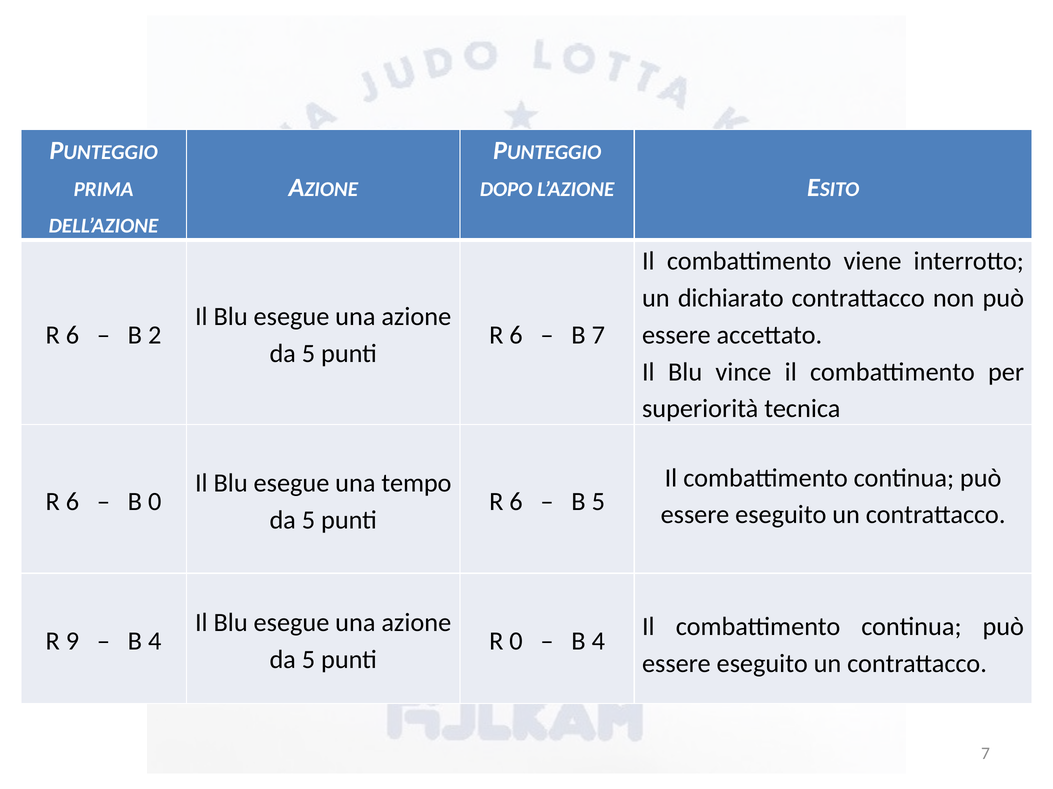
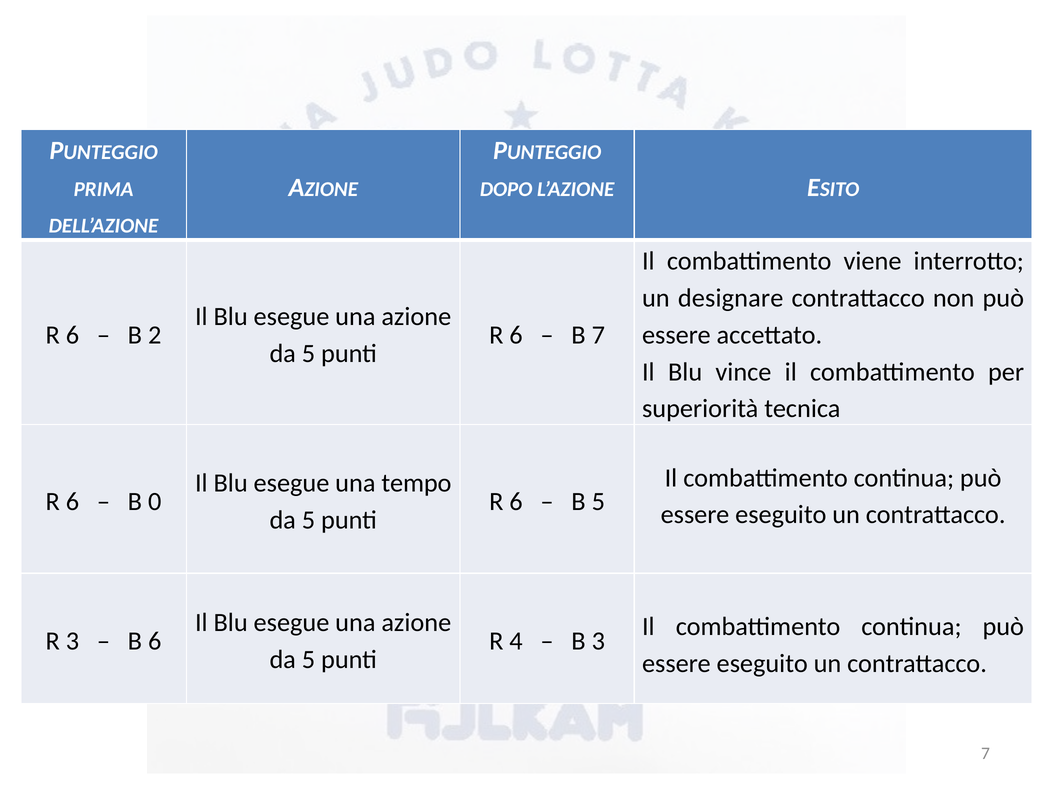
dichiarato: dichiarato -> designare
R 9: 9 -> 3
4 at (155, 642): 4 -> 6
R 0: 0 -> 4
4 at (598, 642): 4 -> 3
